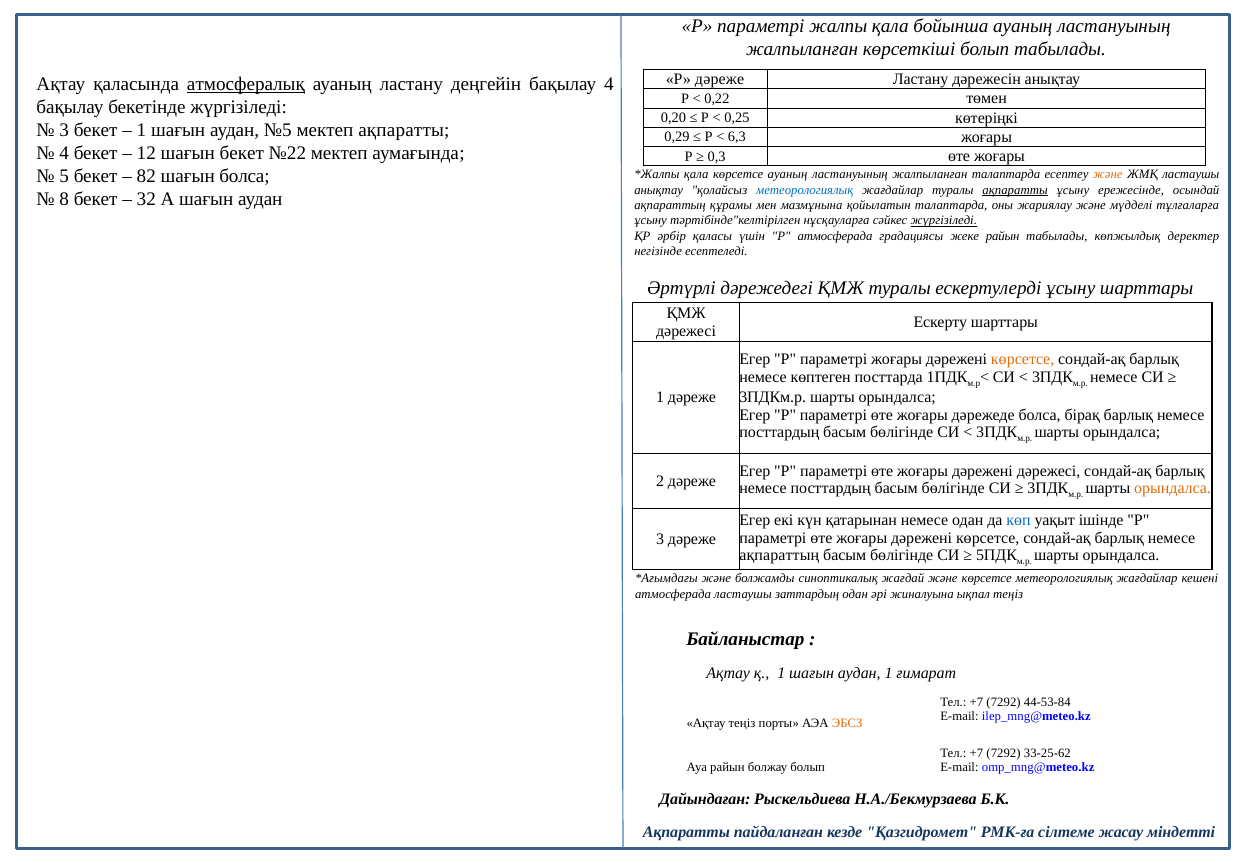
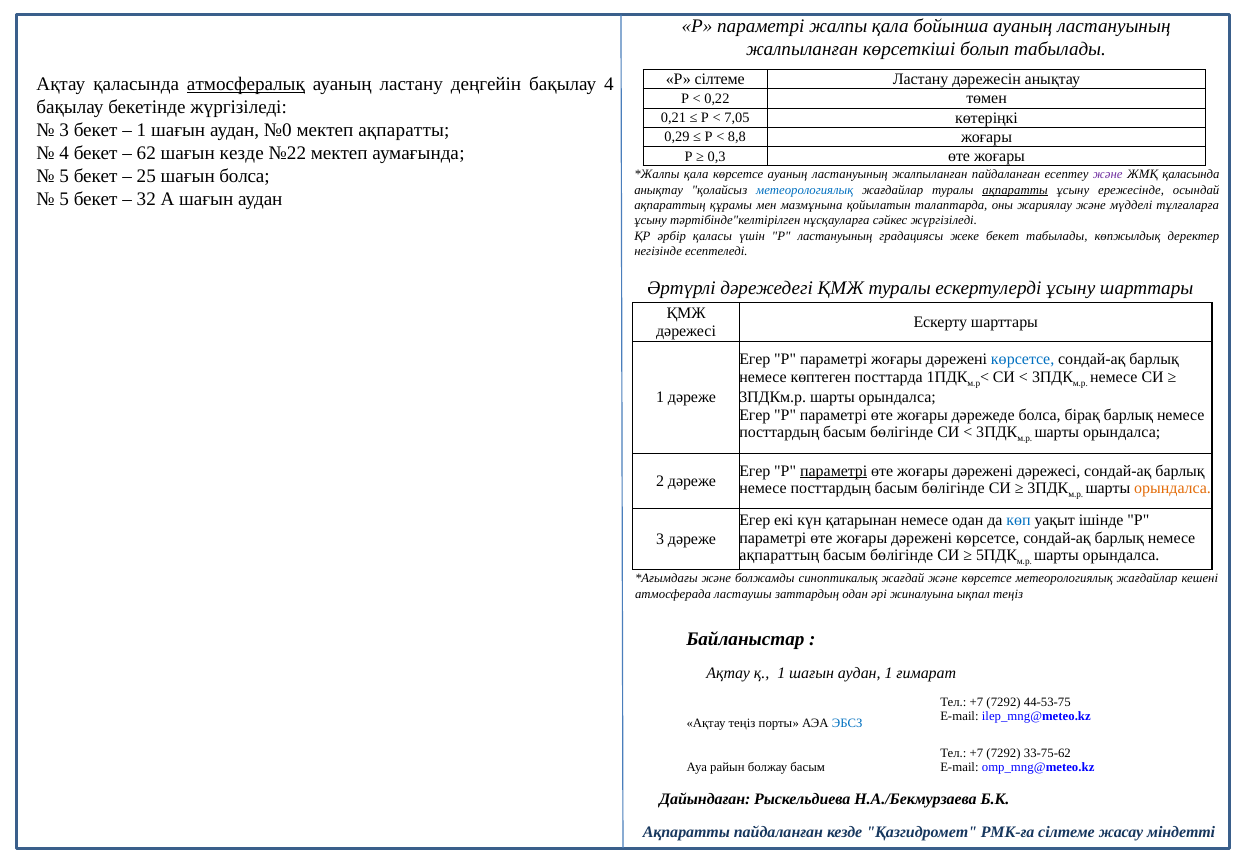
Р дәреже: дәреже -> сілтеме
0,20: 0,20 -> 0,21
0,25: 0,25 -> 7,05
№5: №5 -> №0
6,3: 6,3 -> 8,8
12: 12 -> 62
шағын бекет: бекет -> кезде
82: 82 -> 25
жалпыланған талаптарда: талаптарда -> пайдаланған
және at (1108, 175) colour: orange -> purple
ЖМҚ ластаушы: ластаушы -> қаласында
8 at (64, 199): 8 -> 5
жүргізіледі at (944, 221) underline: present -> none
Р атмосферада: атмосферада -> ластануының
жеке райын: райын -> бекет
көрсетсе at (1023, 359) colour: orange -> blue
параметрі at (834, 471) underline: none -> present
44-53-84: 44-53-84 -> 44-53-75
ЭБСЗ colour: orange -> blue
33-25-62: 33-25-62 -> 33-75-62
болжау болып: болып -> басым
